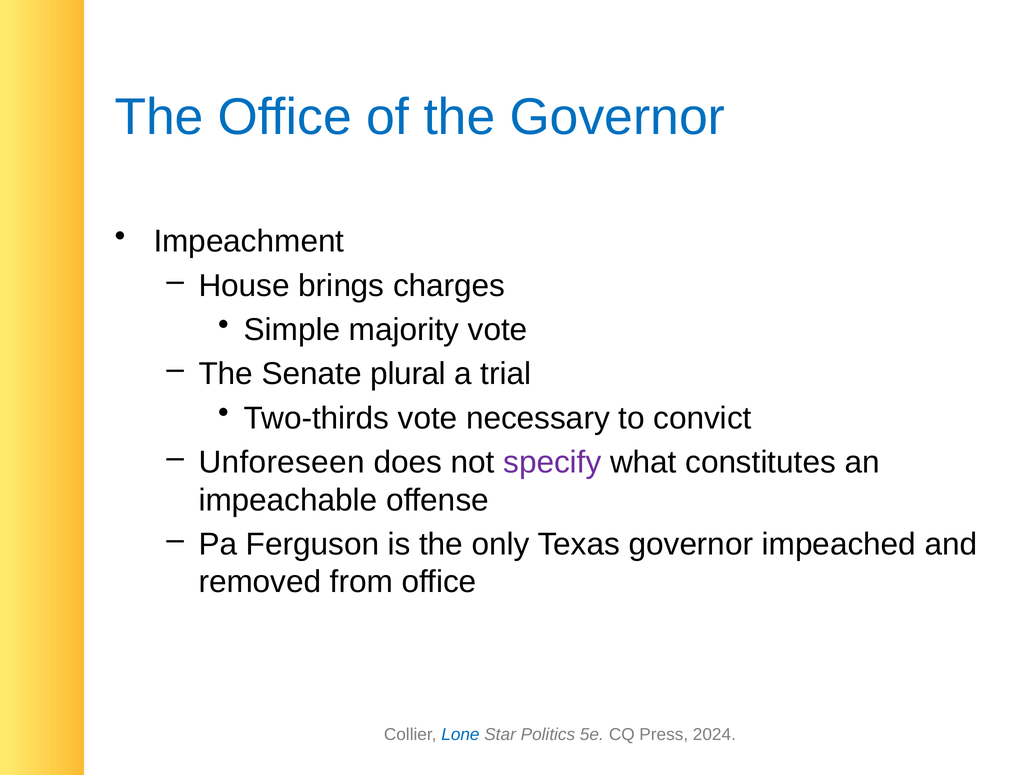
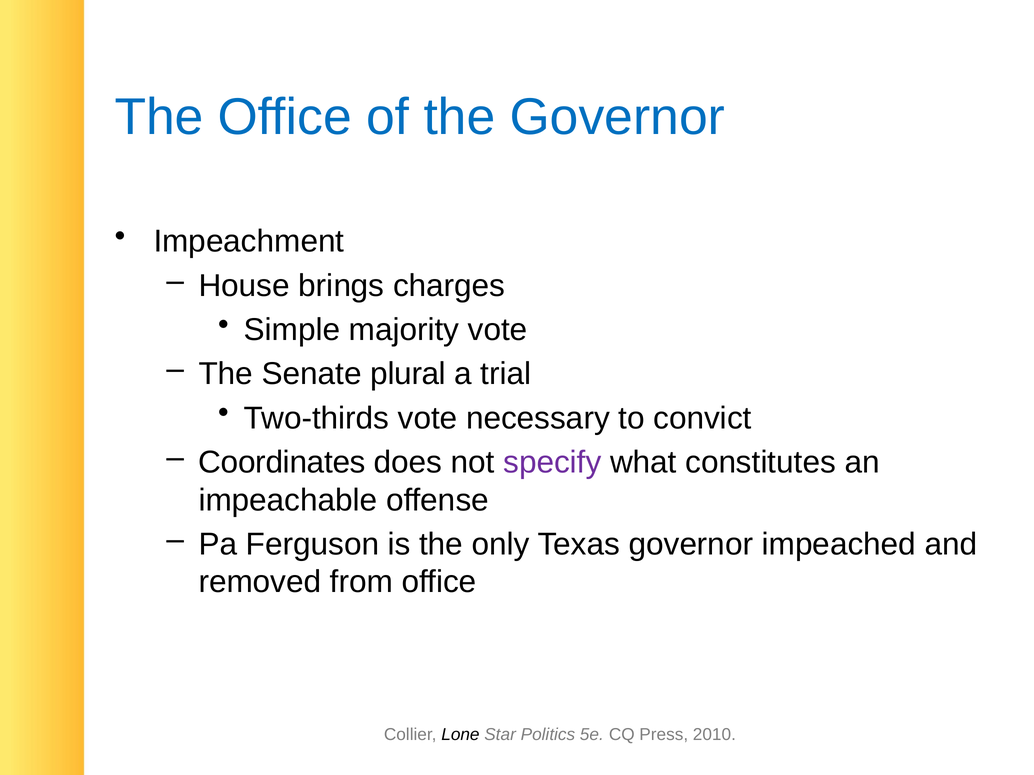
Unforeseen: Unforeseen -> Coordinates
Lone colour: blue -> black
2024: 2024 -> 2010
